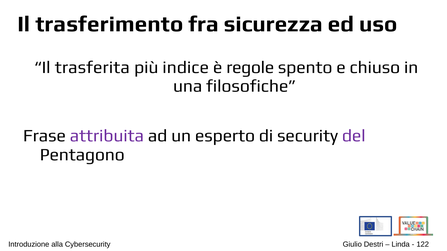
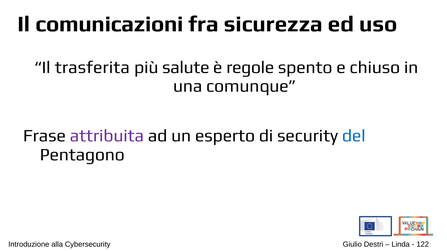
trasferimento: trasferimento -> comunicazioni
indice: indice -> salute
filosofiche: filosofiche -> comunque
del colour: purple -> blue
